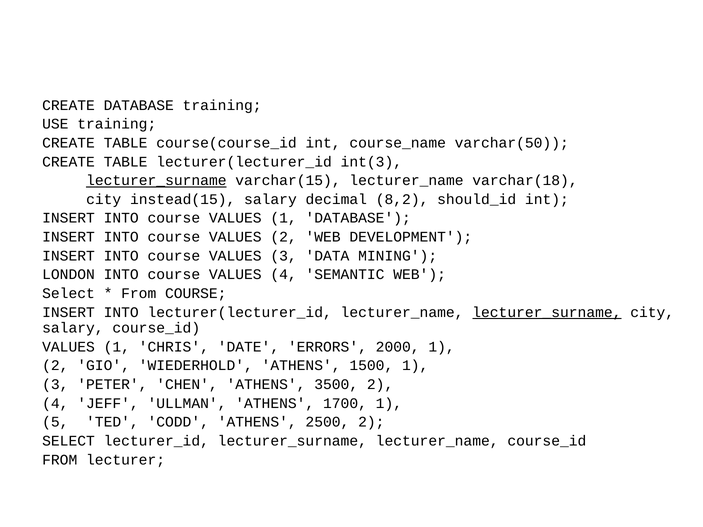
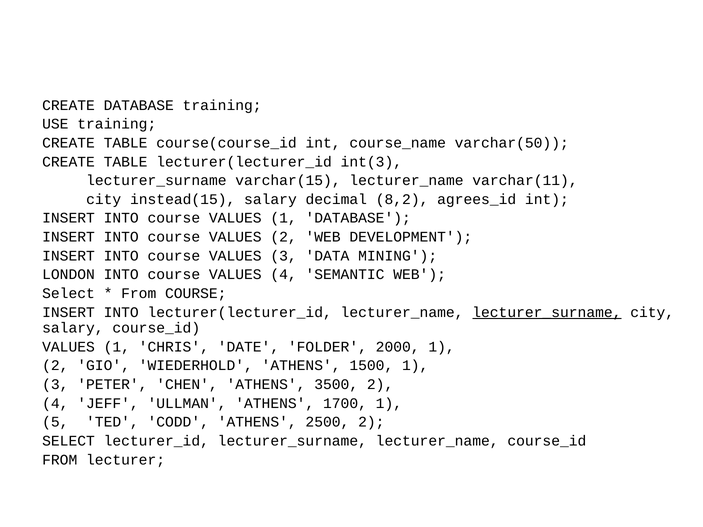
lecturer_surname at (156, 181) underline: present -> none
varchar(18: varchar(18 -> varchar(11
should_id: should_id -> agrees_id
ERRORS: ERRORS -> FOLDER
